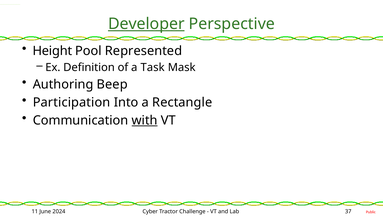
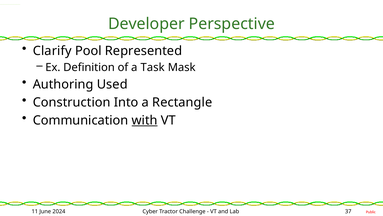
Developer underline: present -> none
Height: Height -> Clarify
Beep: Beep -> Used
Participation: Participation -> Construction
